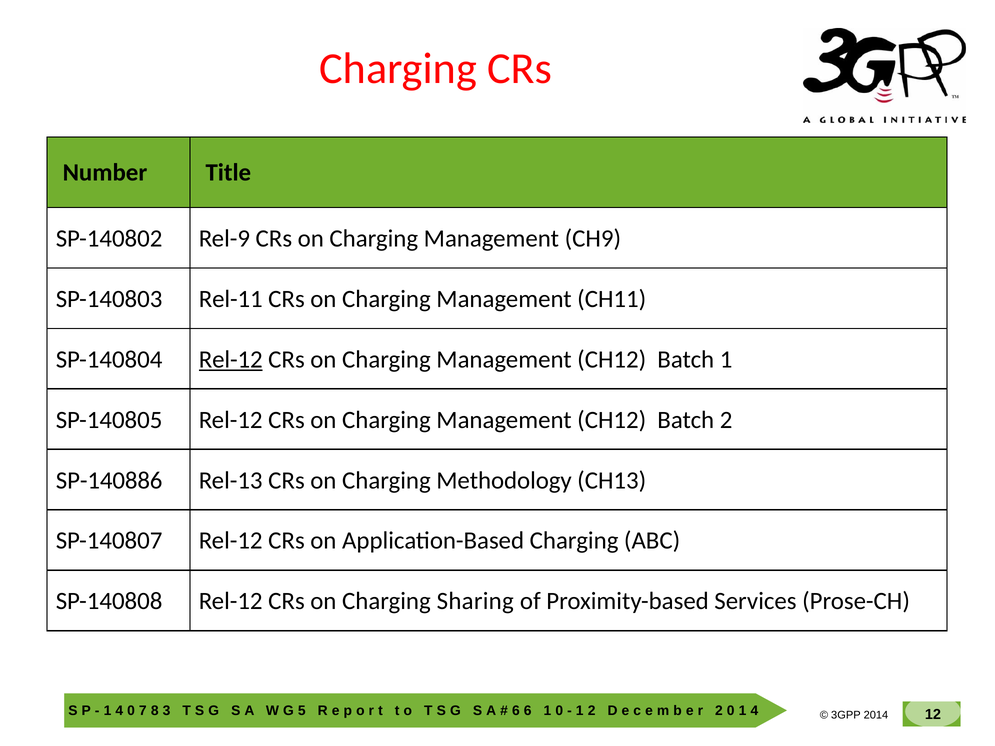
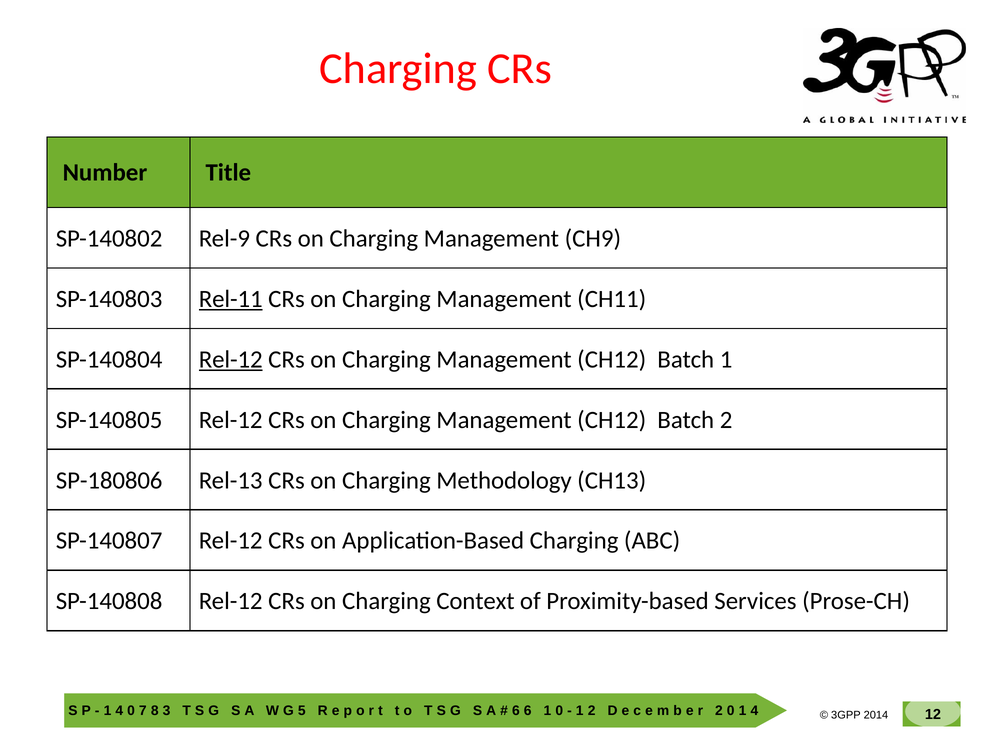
Rel-11 underline: none -> present
SP-140886: SP-140886 -> SP-180806
Sharing: Sharing -> Context
